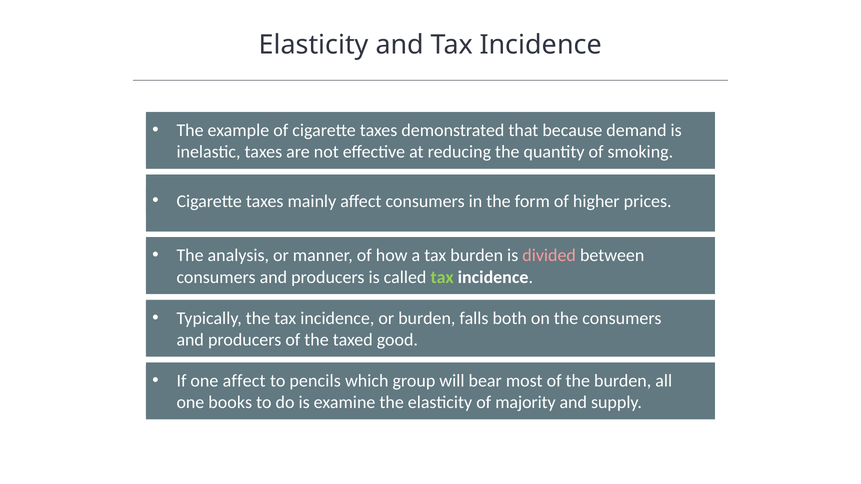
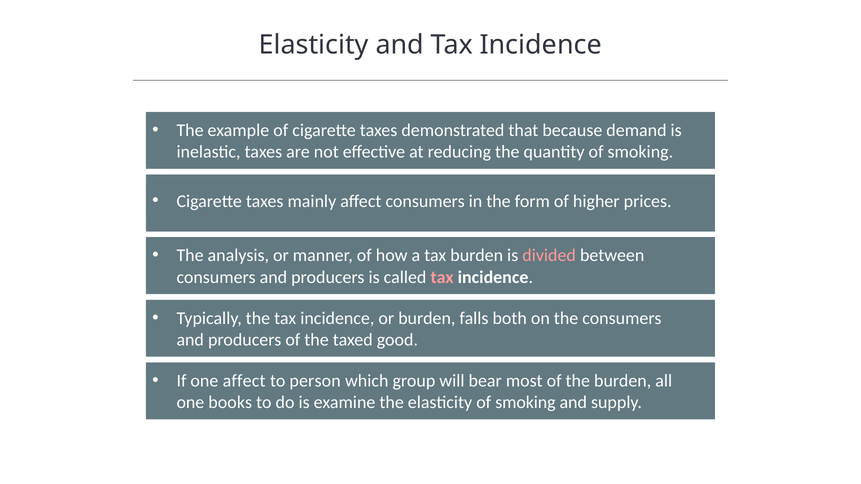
tax at (442, 277) colour: light green -> pink
pencils: pencils -> person
elasticity of majority: majority -> smoking
